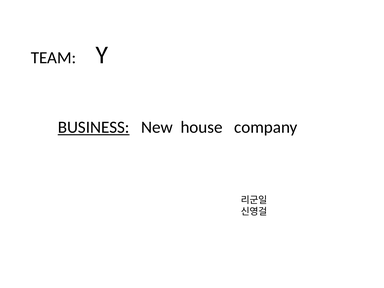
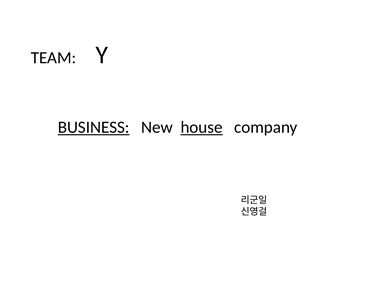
house underline: none -> present
